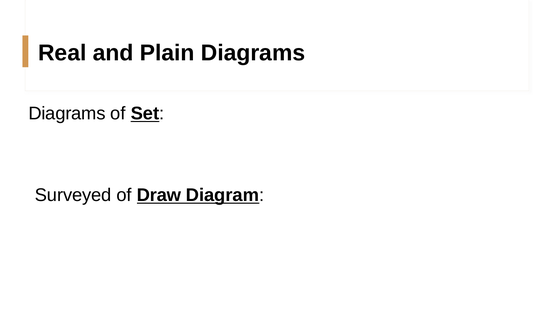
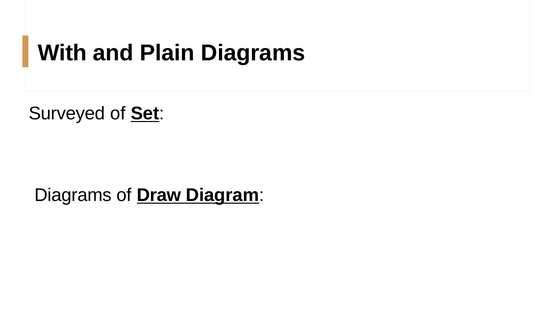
Real: Real -> With
Diagrams at (67, 114): Diagrams -> Surveyed
Surveyed at (73, 195): Surveyed -> Diagrams
